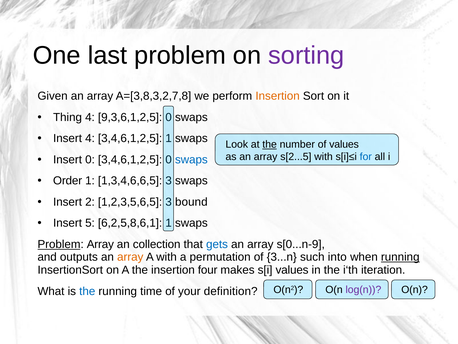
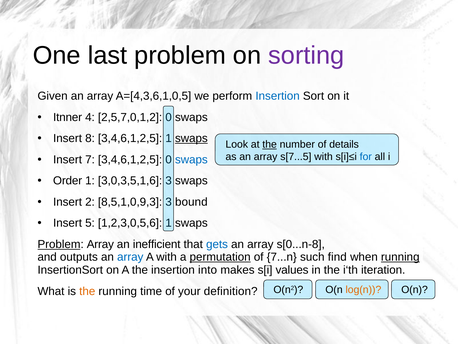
A=[3,8,3,2,7,8: A=[3,8,3,2,7,8 -> A=[4,3,6,1,0,5
Insertion at (278, 96) colour: orange -> blue
Thing: Thing -> Itnner
9,3,6,1,2,5: 9,3,6,1,2,5 -> 2,5,7,0,1,2
Insert 4: 4 -> 8
swaps at (191, 138) underline: none -> present
of values: values -> details
s[2...5: s[2...5 -> s[7...5
Insert 0: 0 -> 7
1,3,4,6,6,5: 1,3,4,6,6,5 -> 3,0,3,5,1,6
1,2,3,5,6,5: 1,2,3,5,6,5 -> 8,5,1,0,9,3
6,2,5,8,6,1: 6,2,5,8,6,1 -> 1,2,3,0,5,6
collection: collection -> inefficient
s[0...n-9: s[0...n-9 -> s[0...n-8
array at (130, 257) colour: orange -> blue
permutation underline: none -> present
3...n: 3...n -> 7...n
into: into -> find
four: four -> into
log(n colour: purple -> orange
the at (87, 291) colour: blue -> orange
